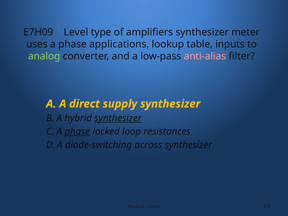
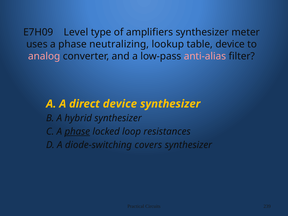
applications: applications -> neutralizing
table inputs: inputs -> device
analog colour: light green -> pink
direct supply: supply -> device
synthesizer at (118, 118) underline: present -> none
across: across -> covers
